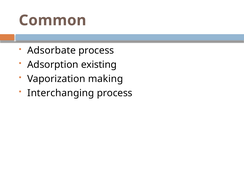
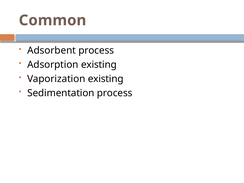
Adsorbate: Adsorbate -> Adsorbent
Vaporization making: making -> existing
Interchanging: Interchanging -> Sedimentation
